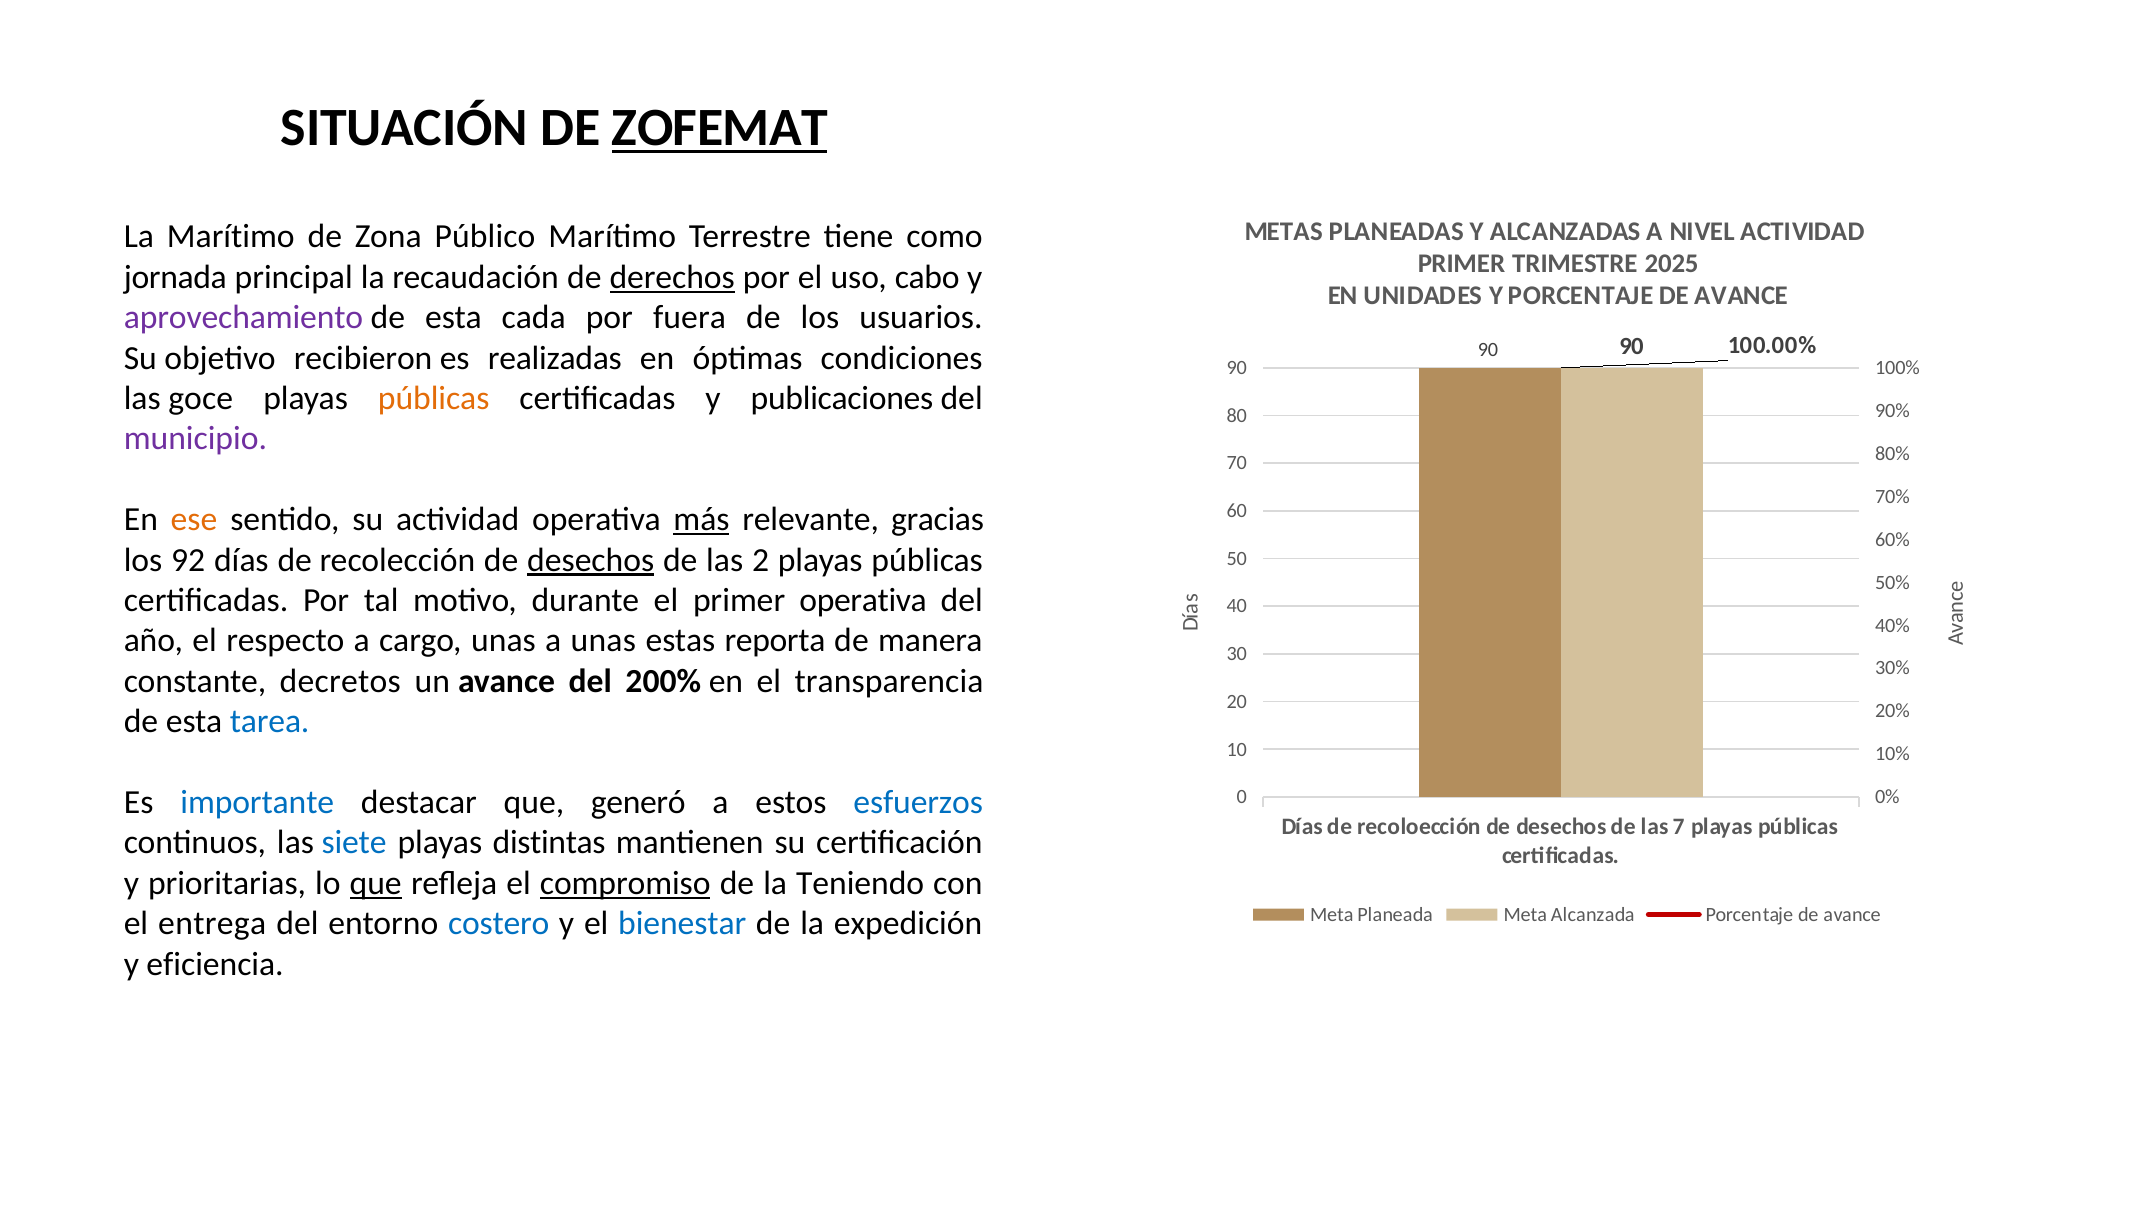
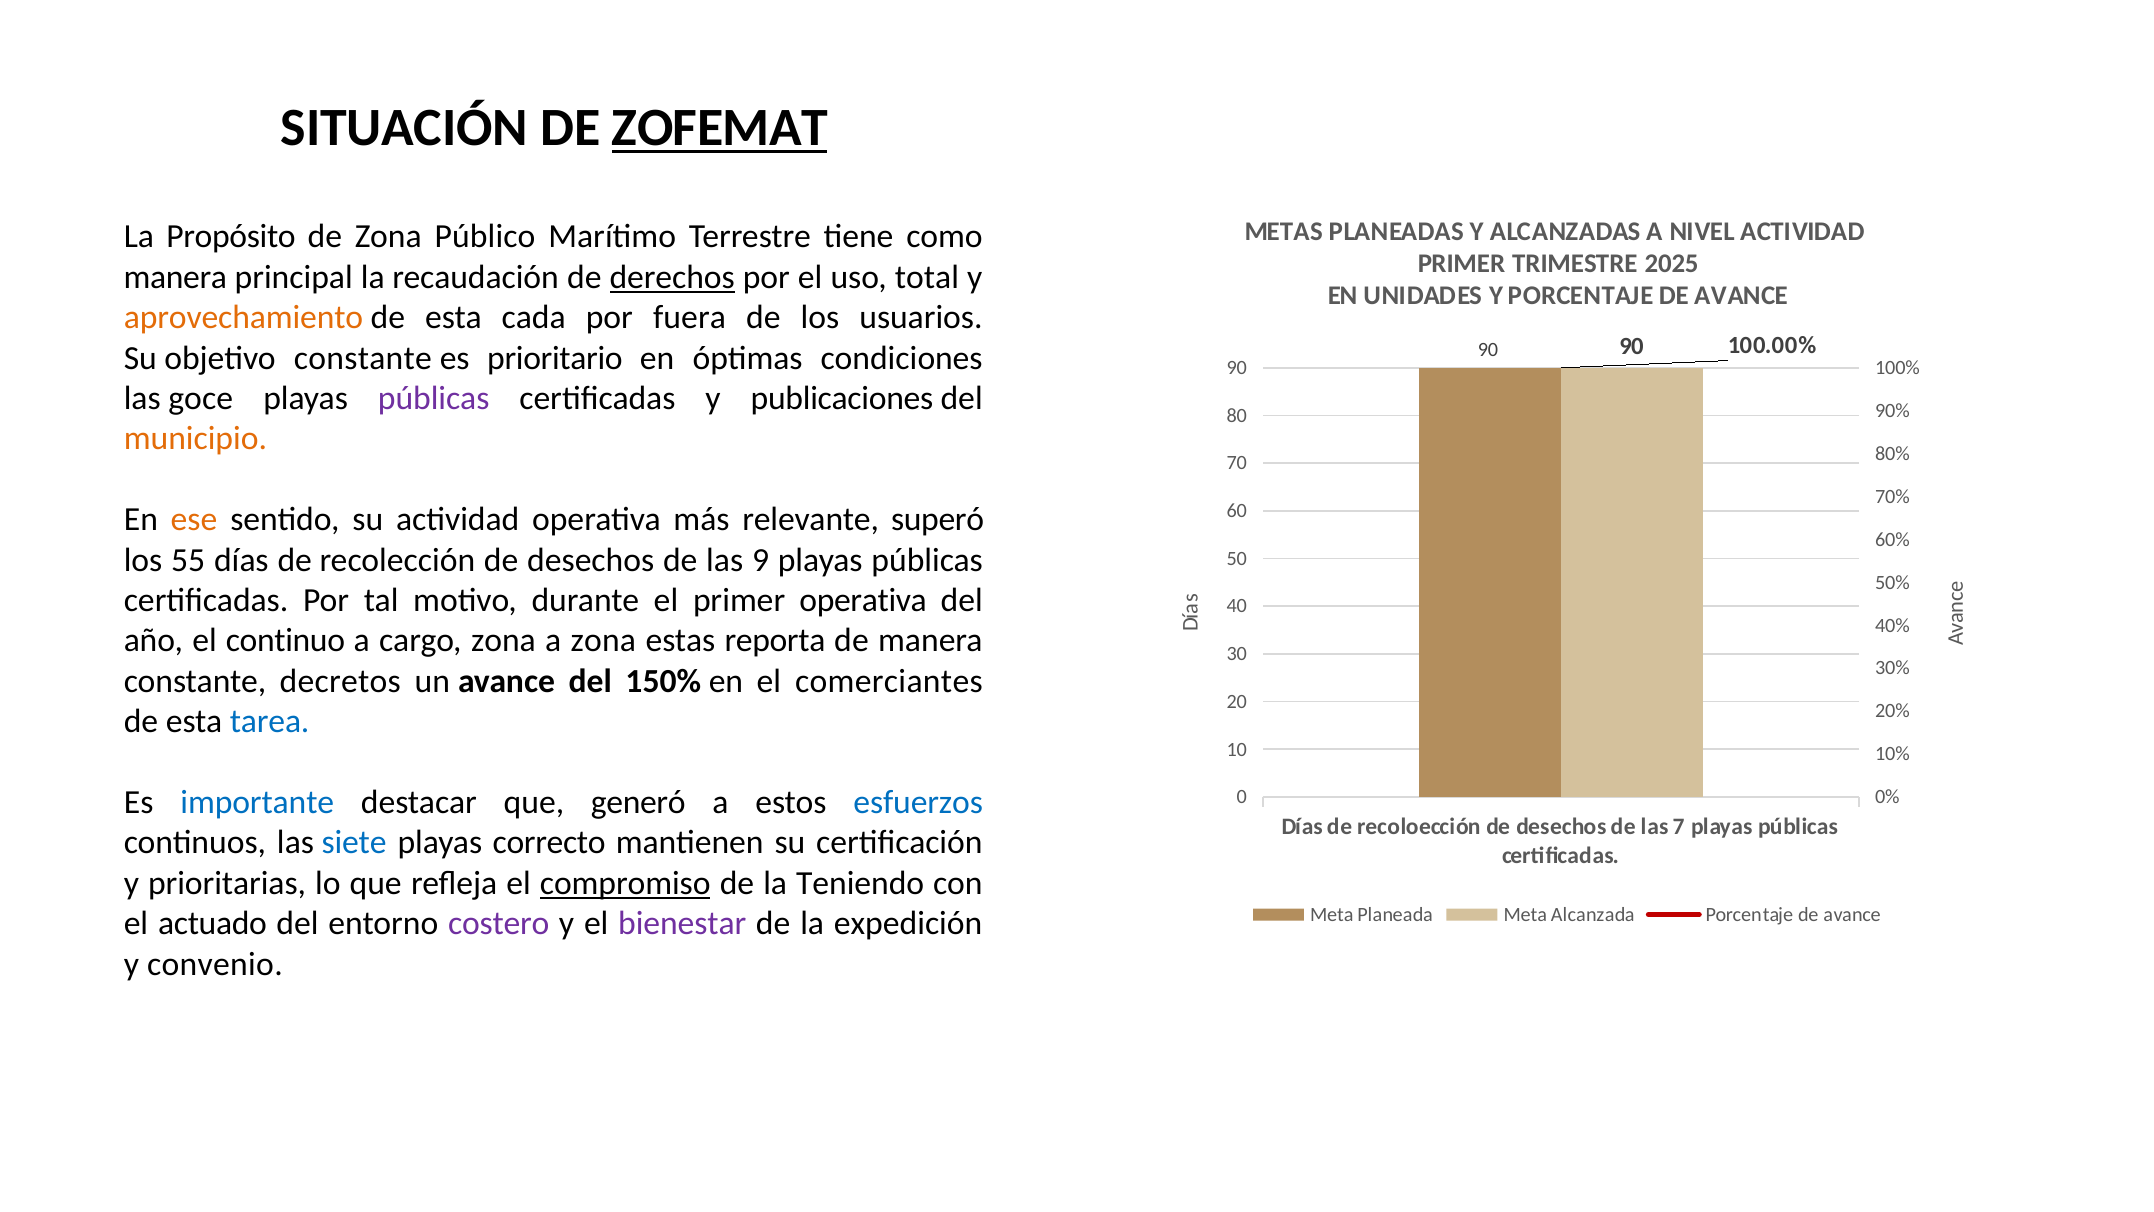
La Marítimo: Marítimo -> Propósito
jornada at (175, 277): jornada -> manera
cabo: cabo -> total
aprovechamiento colour: purple -> orange
objetivo recibieron: recibieron -> constante
realizadas: realizadas -> prioritario
públicas at (434, 398) colour: orange -> purple
municipio colour: purple -> orange
más underline: present -> none
gracias: gracias -> superó
92: 92 -> 55
desechos at (591, 560) underline: present -> none
2: 2 -> 9
respecto: respecto -> continuo
cargo unas: unas -> zona
a unas: unas -> zona
200%: 200% -> 150%
transparencia: transparencia -> comerciantes
distintas: distintas -> correcto
que at (376, 883) underline: present -> none
entrega: entrega -> actuado
costero colour: blue -> purple
bienestar colour: blue -> purple
eficiencia: eficiencia -> convenio
